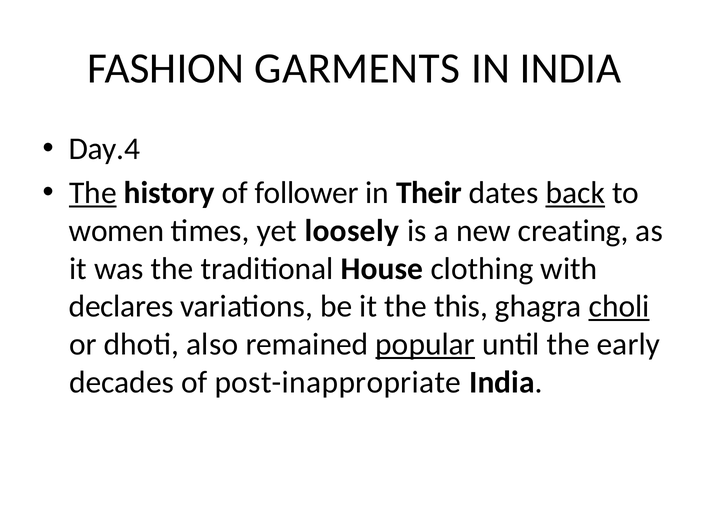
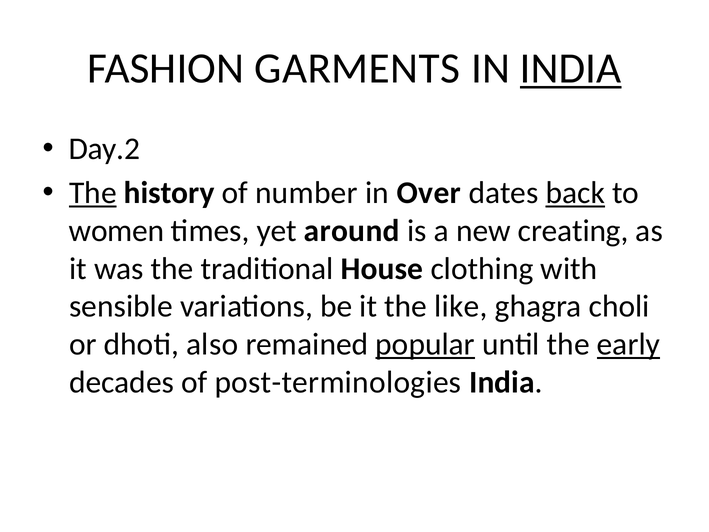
INDIA at (571, 69) underline: none -> present
Day.4: Day.4 -> Day.2
follower: follower -> number
Their: Their -> Over
loosely: loosely -> around
declares: declares -> sensible
this: this -> like
choli underline: present -> none
early underline: none -> present
post-inappropriate: post-inappropriate -> post-terminologies
